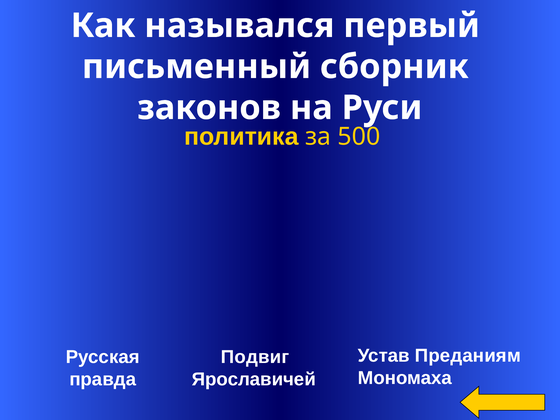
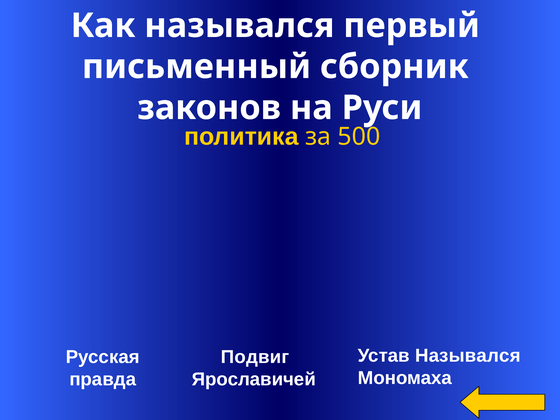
Устав Преданиям: Преданиям -> Назывался
